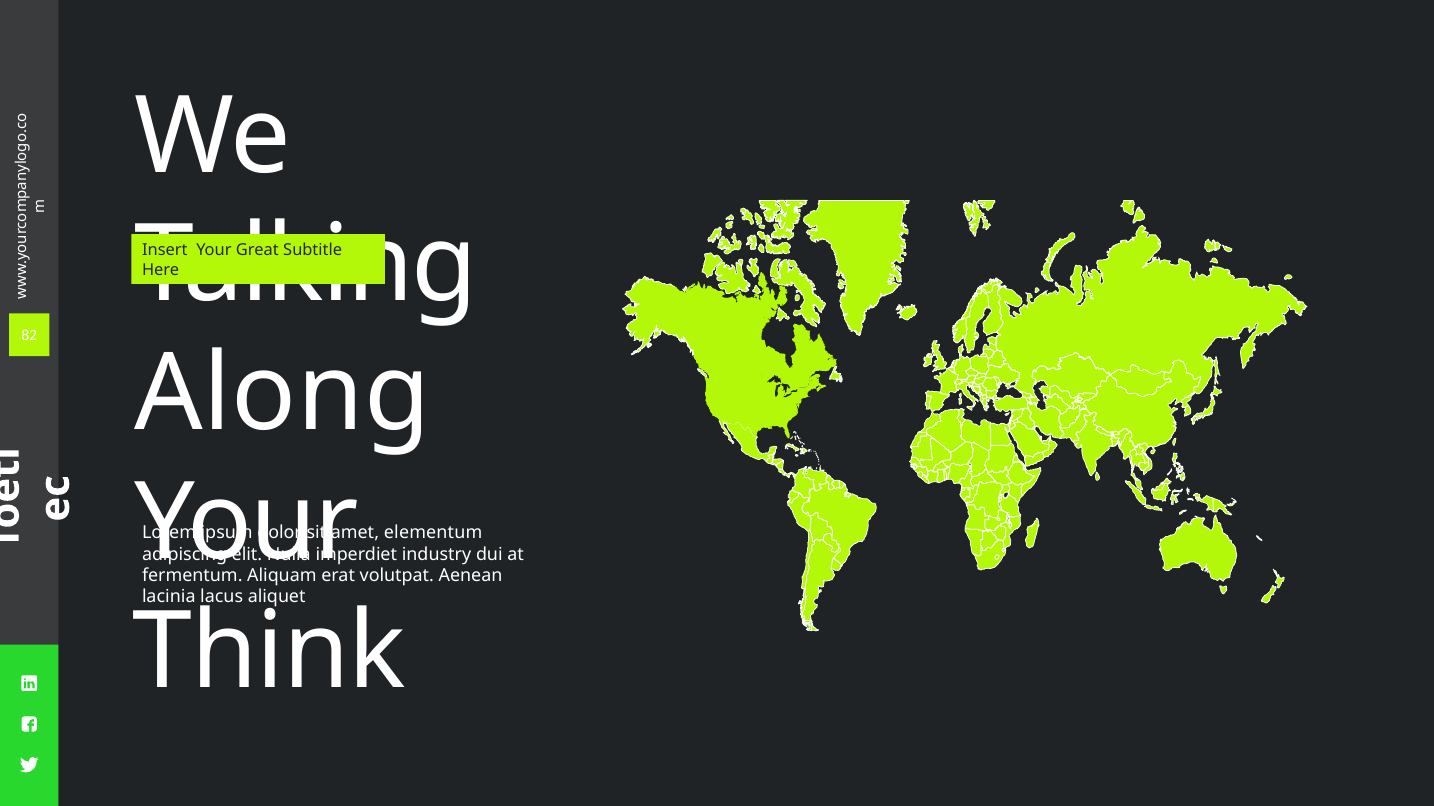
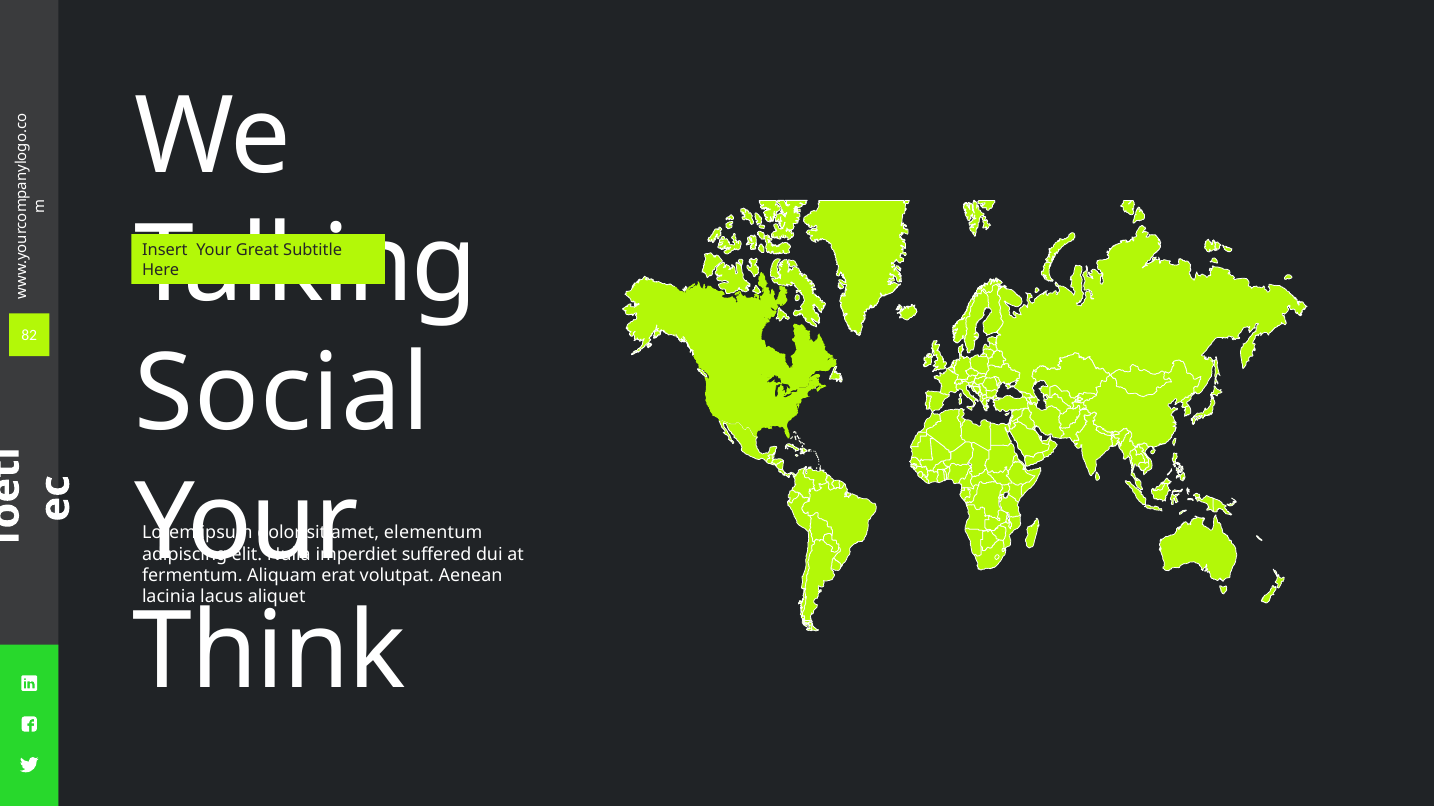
Along: Along -> Social
industry: industry -> suffered
